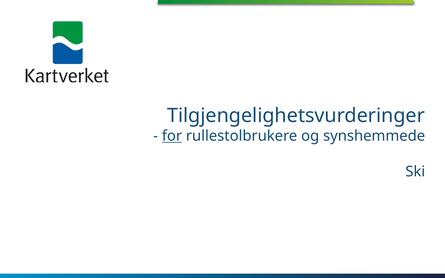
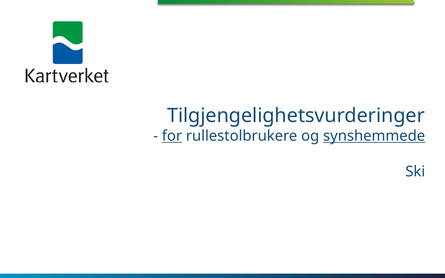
synshemmede underline: none -> present
